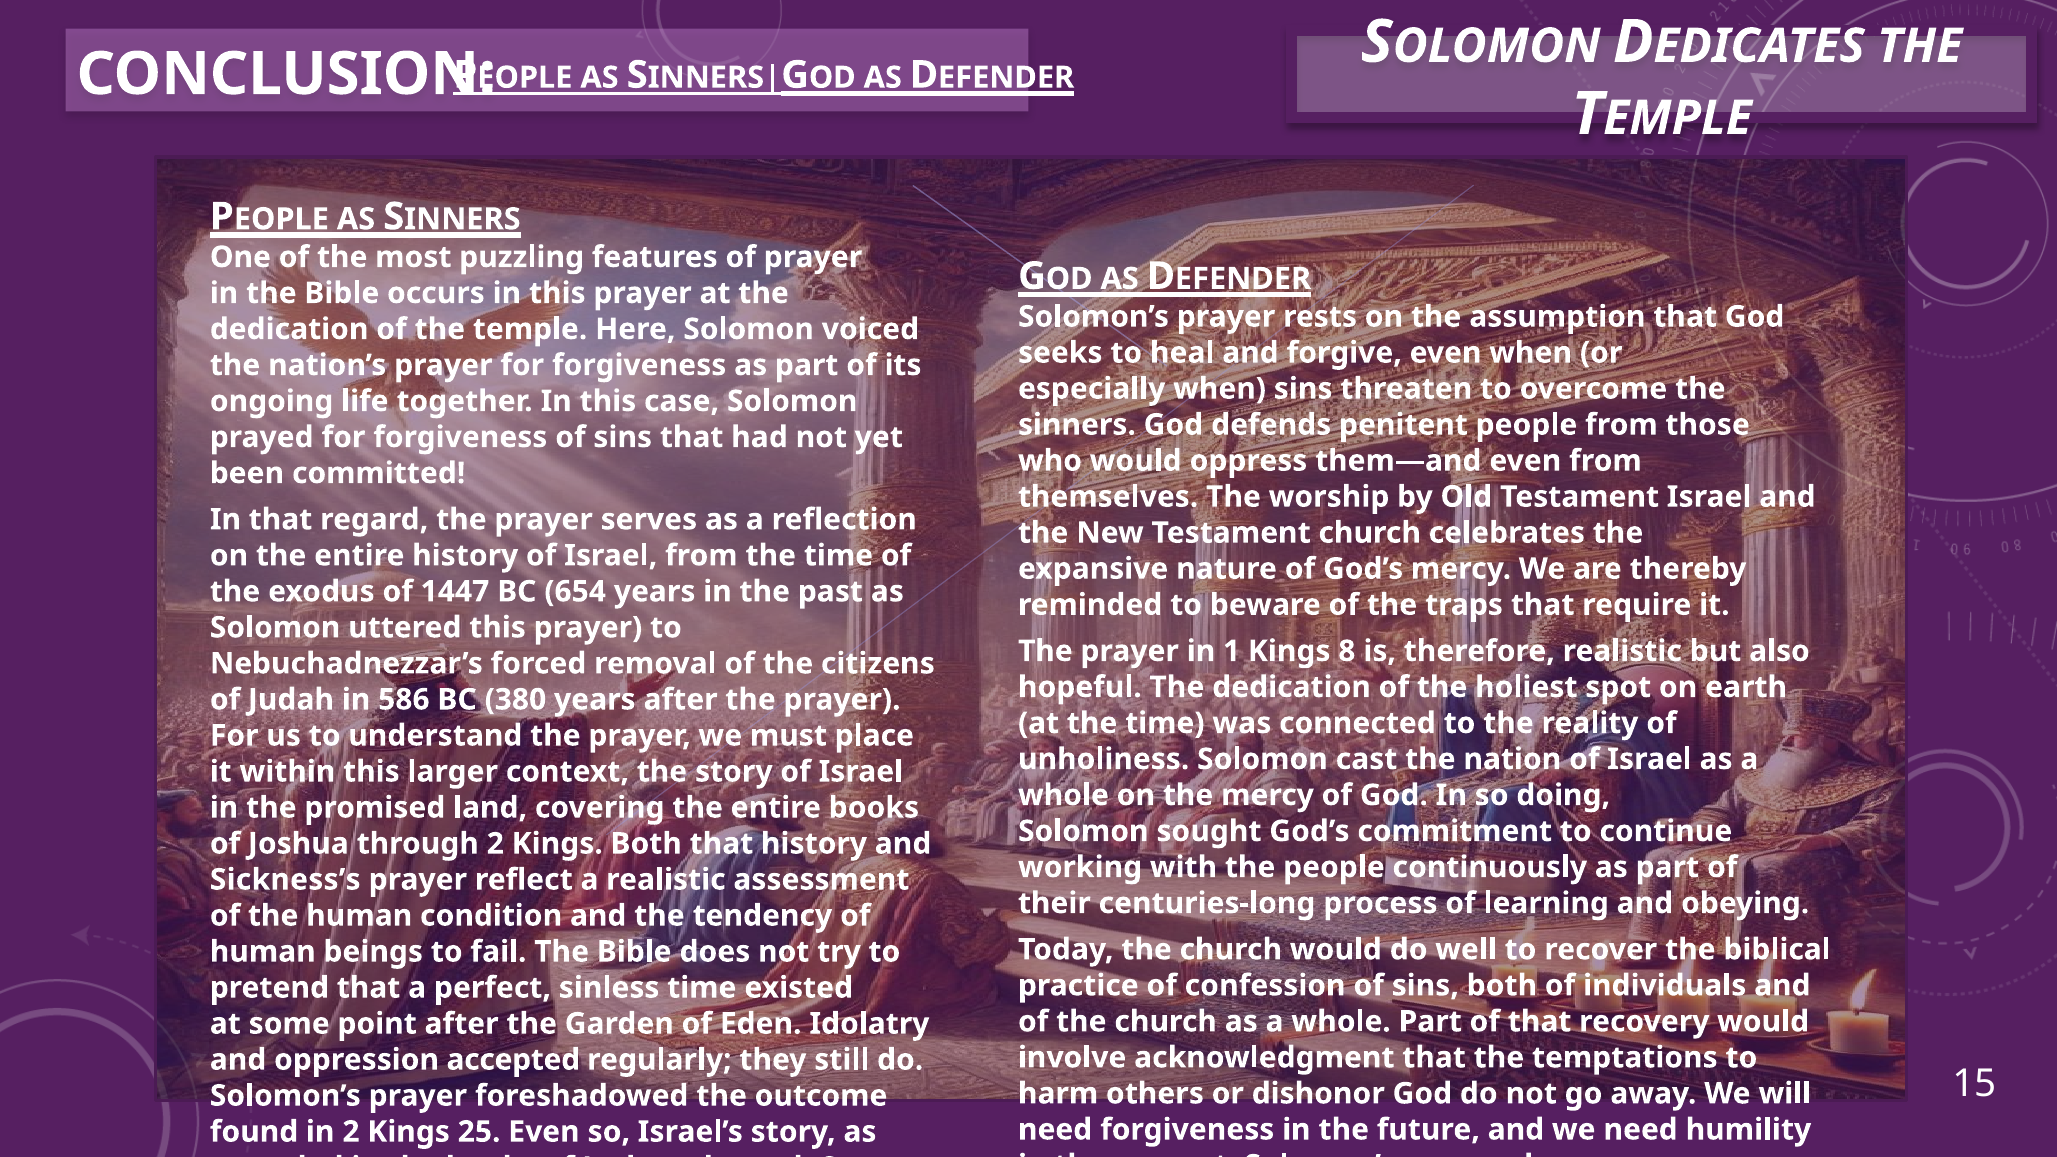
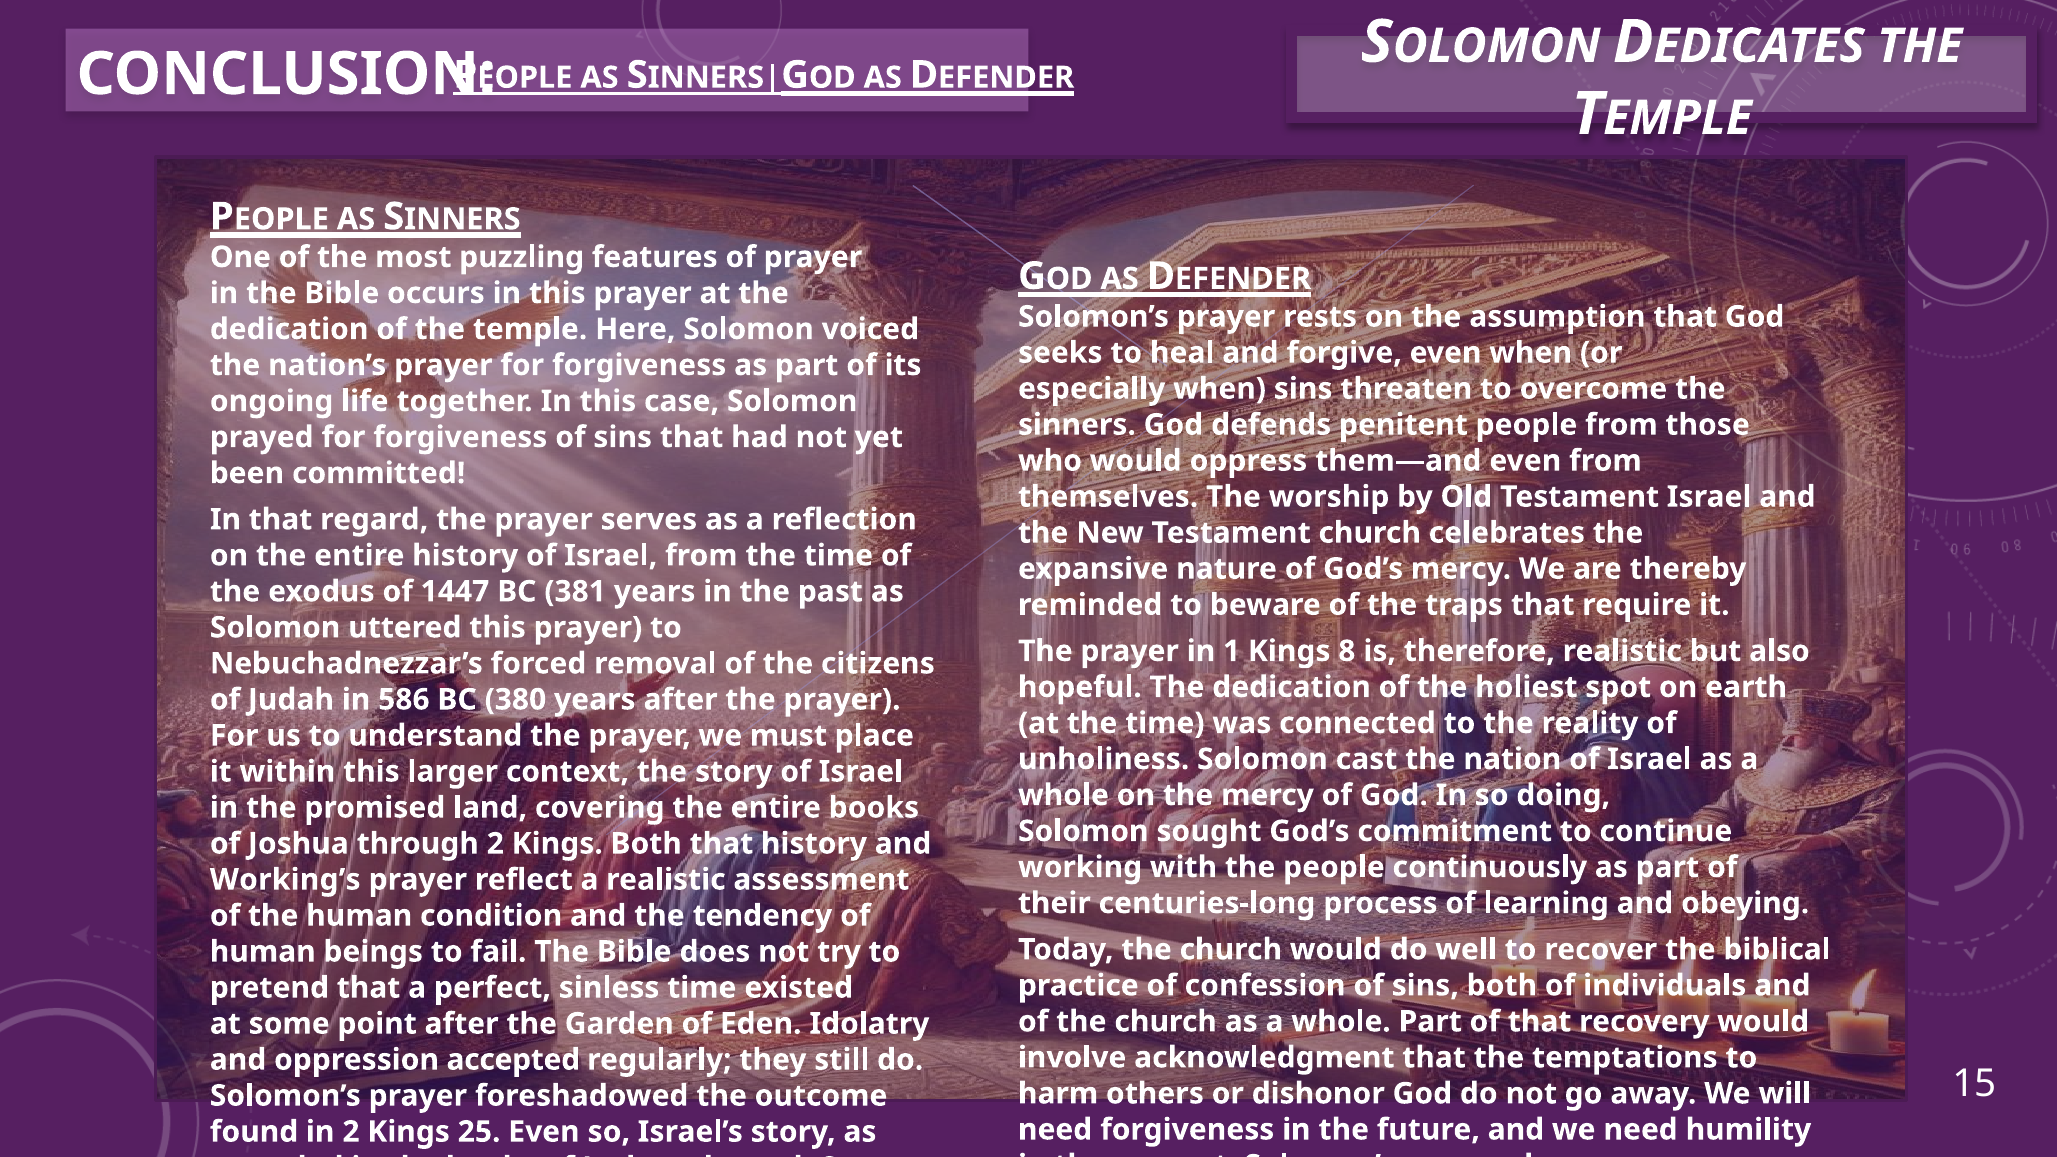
654: 654 -> 381
Sickness’s: Sickness’s -> Working’s
